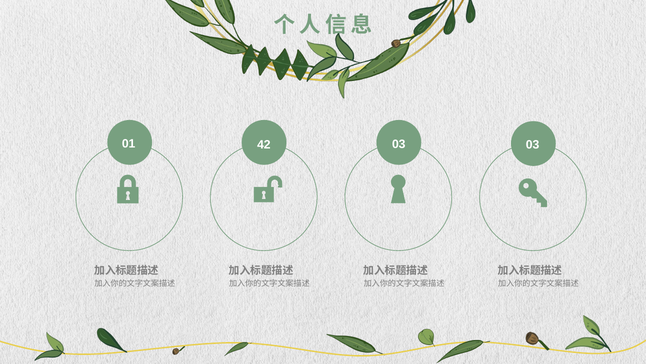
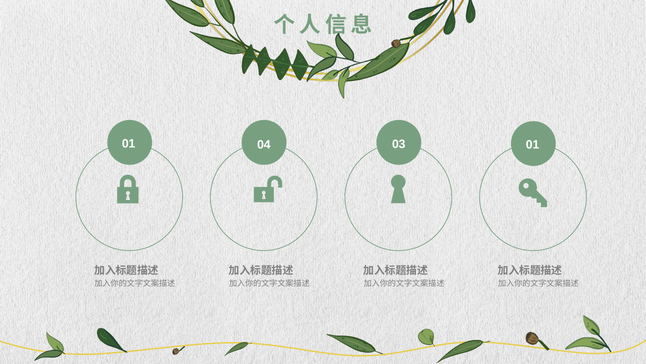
42: 42 -> 04
03 03: 03 -> 01
